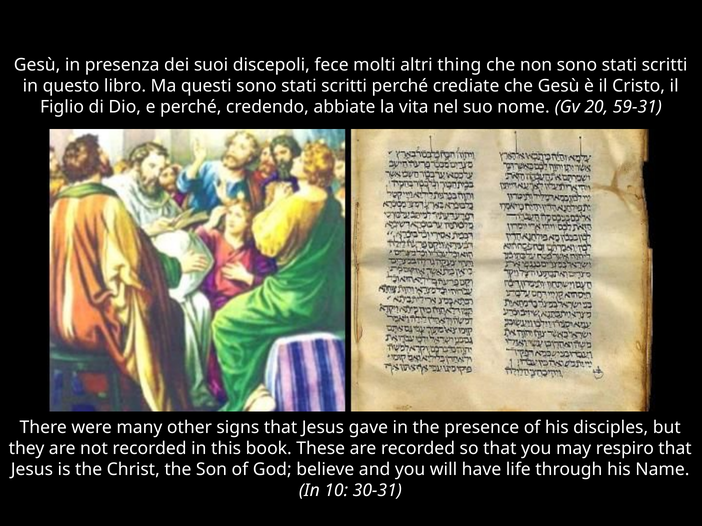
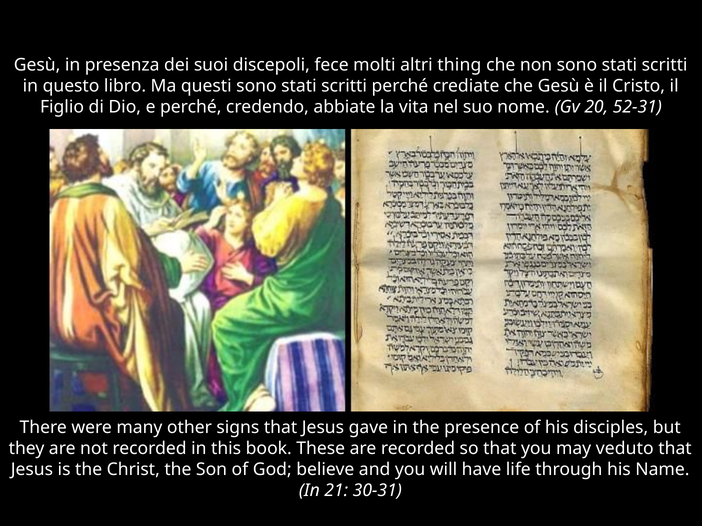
59-31: 59-31 -> 52-31
respiro: respiro -> veduto
10: 10 -> 21
